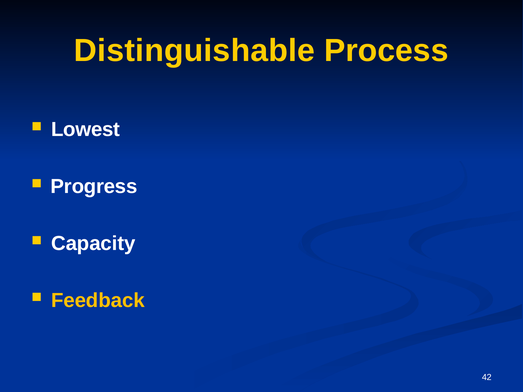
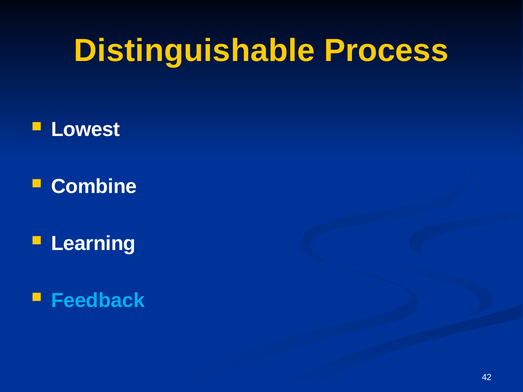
Progress: Progress -> Combine
Capacity: Capacity -> Learning
Feedback colour: yellow -> light blue
